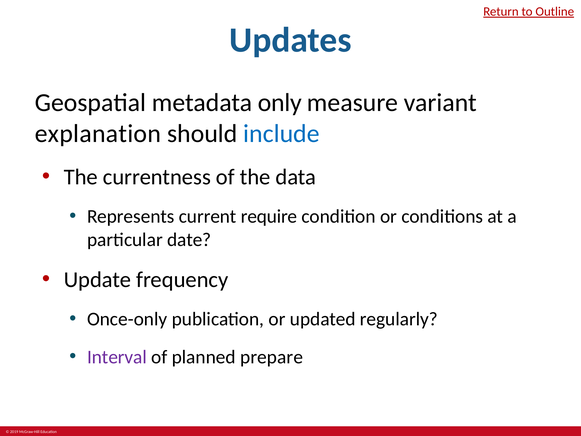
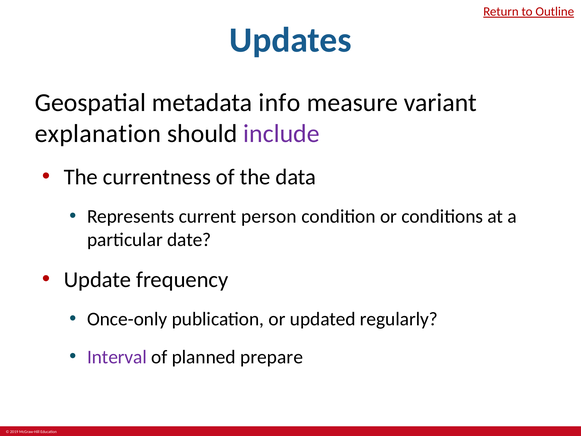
only: only -> info
include colour: blue -> purple
require: require -> person
